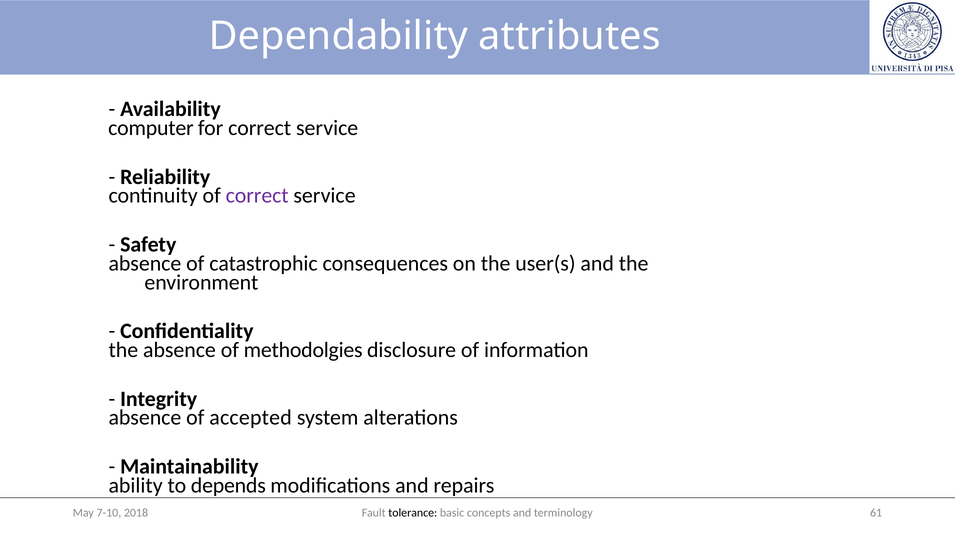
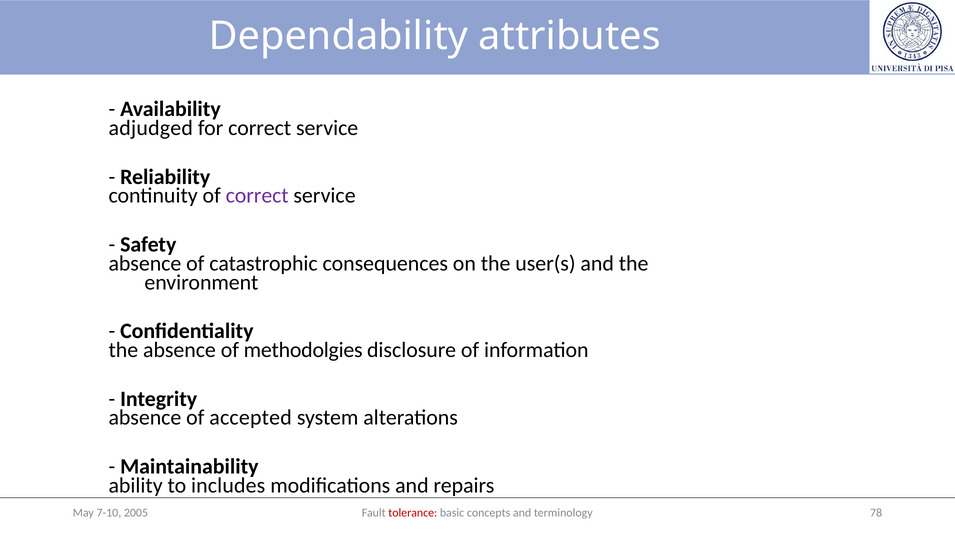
computer: computer -> adjudged
depends: depends -> includes
tolerance colour: black -> red
61: 61 -> 78
2018: 2018 -> 2005
